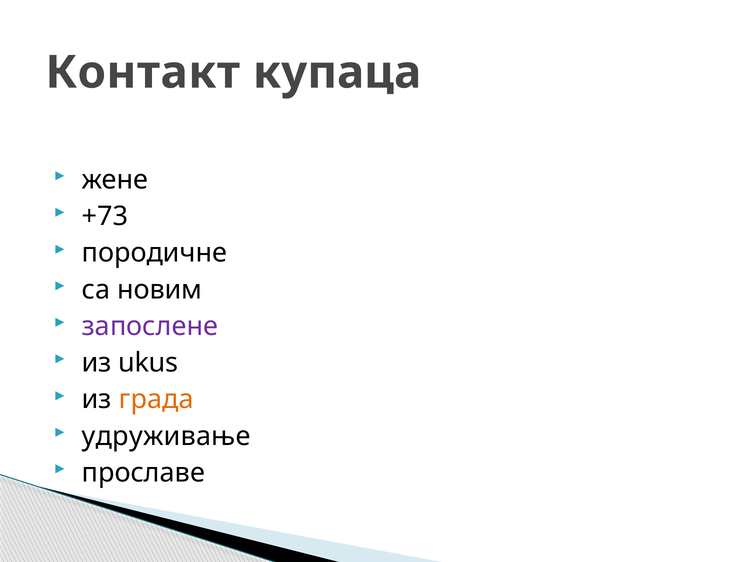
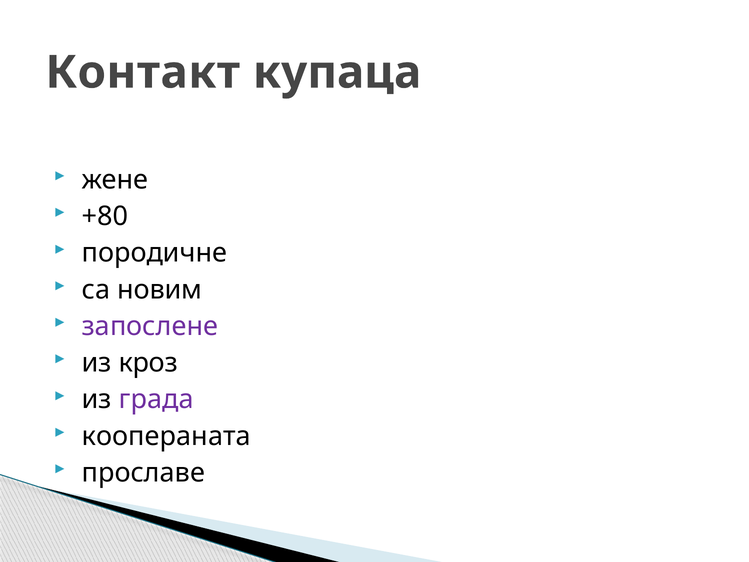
+73: +73 -> +80
ukus: ukus -> кроз
града colour: orange -> purple
удруживање: удруживање -> коопераната
